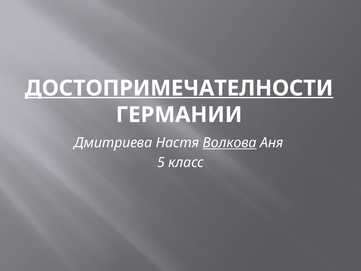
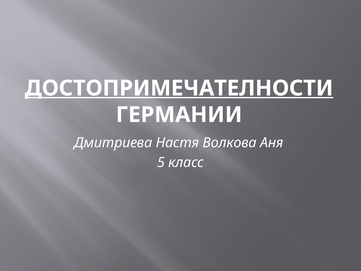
Волкова underline: present -> none
